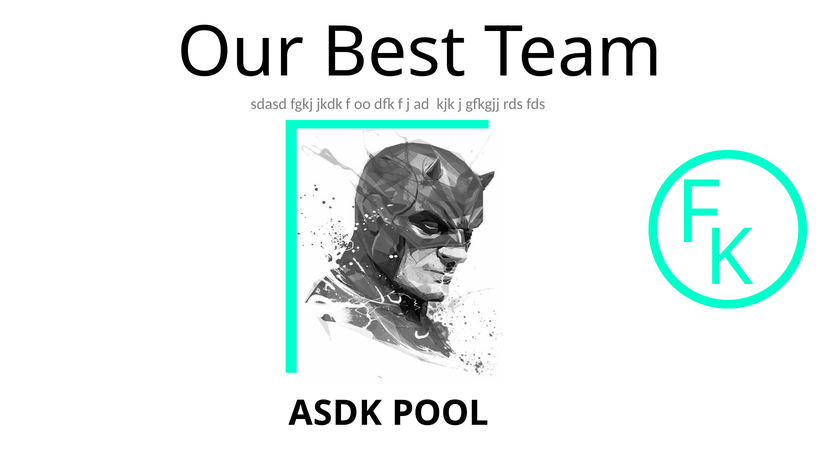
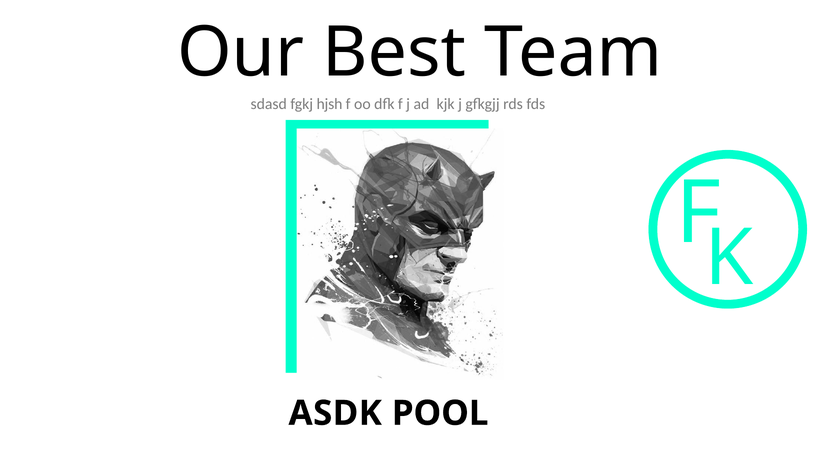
jkdk: jkdk -> hjsh
